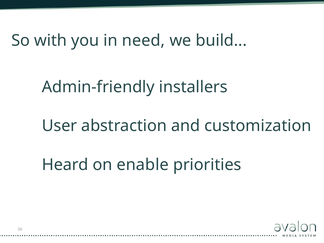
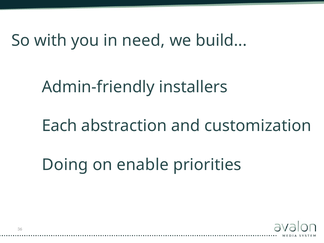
User: User -> Each
Heard: Heard -> Doing
